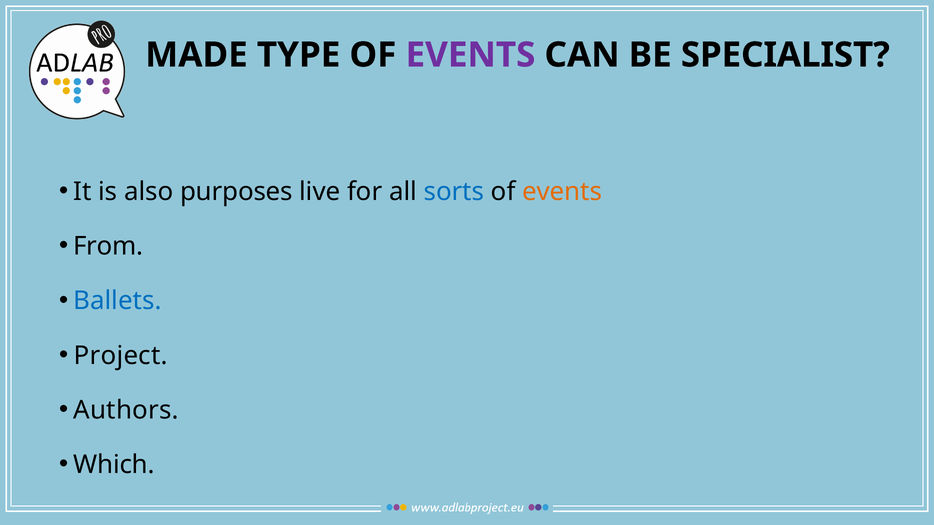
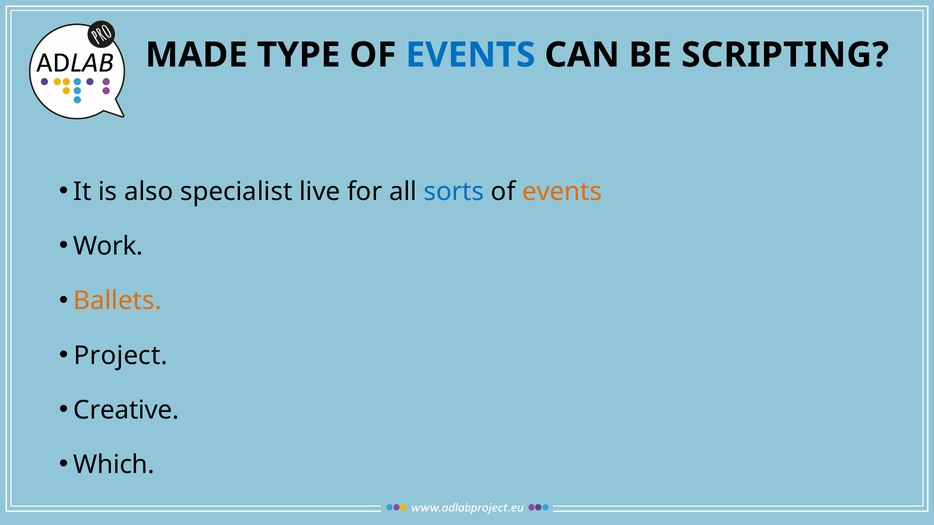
EVENTS at (470, 55) colour: purple -> blue
SPECIALIST: SPECIALIST -> SCRIPTING
purposes: purposes -> specialist
From: From -> Work
Ballets colour: blue -> orange
Authors: Authors -> Creative
